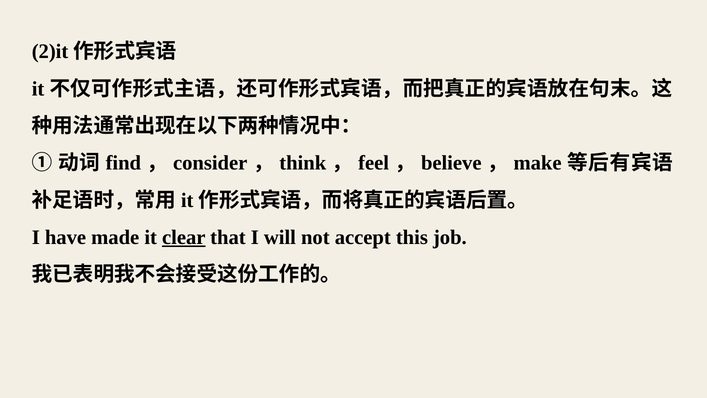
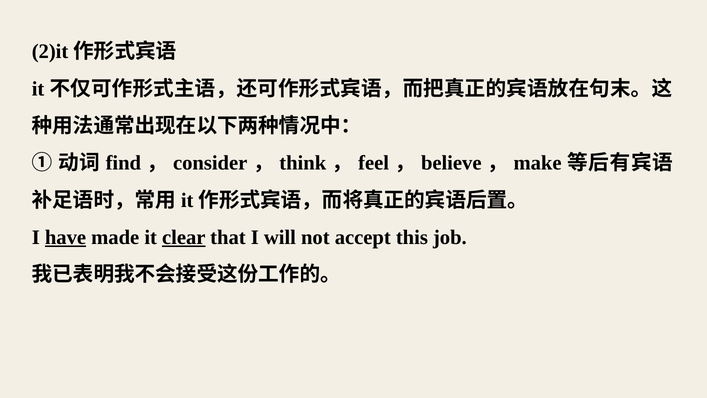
have underline: none -> present
